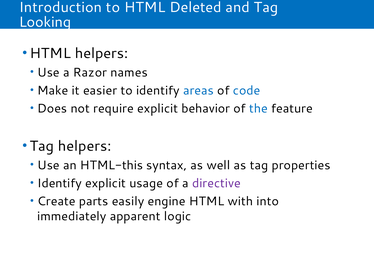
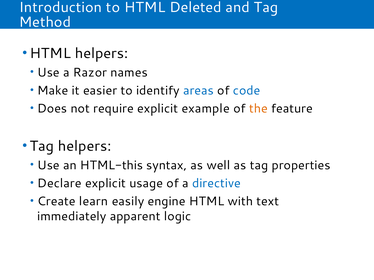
Looking: Looking -> Method
behavior: behavior -> example
the colour: blue -> orange
Identify at (59, 184): Identify -> Declare
directive colour: purple -> blue
parts: parts -> learn
into: into -> text
